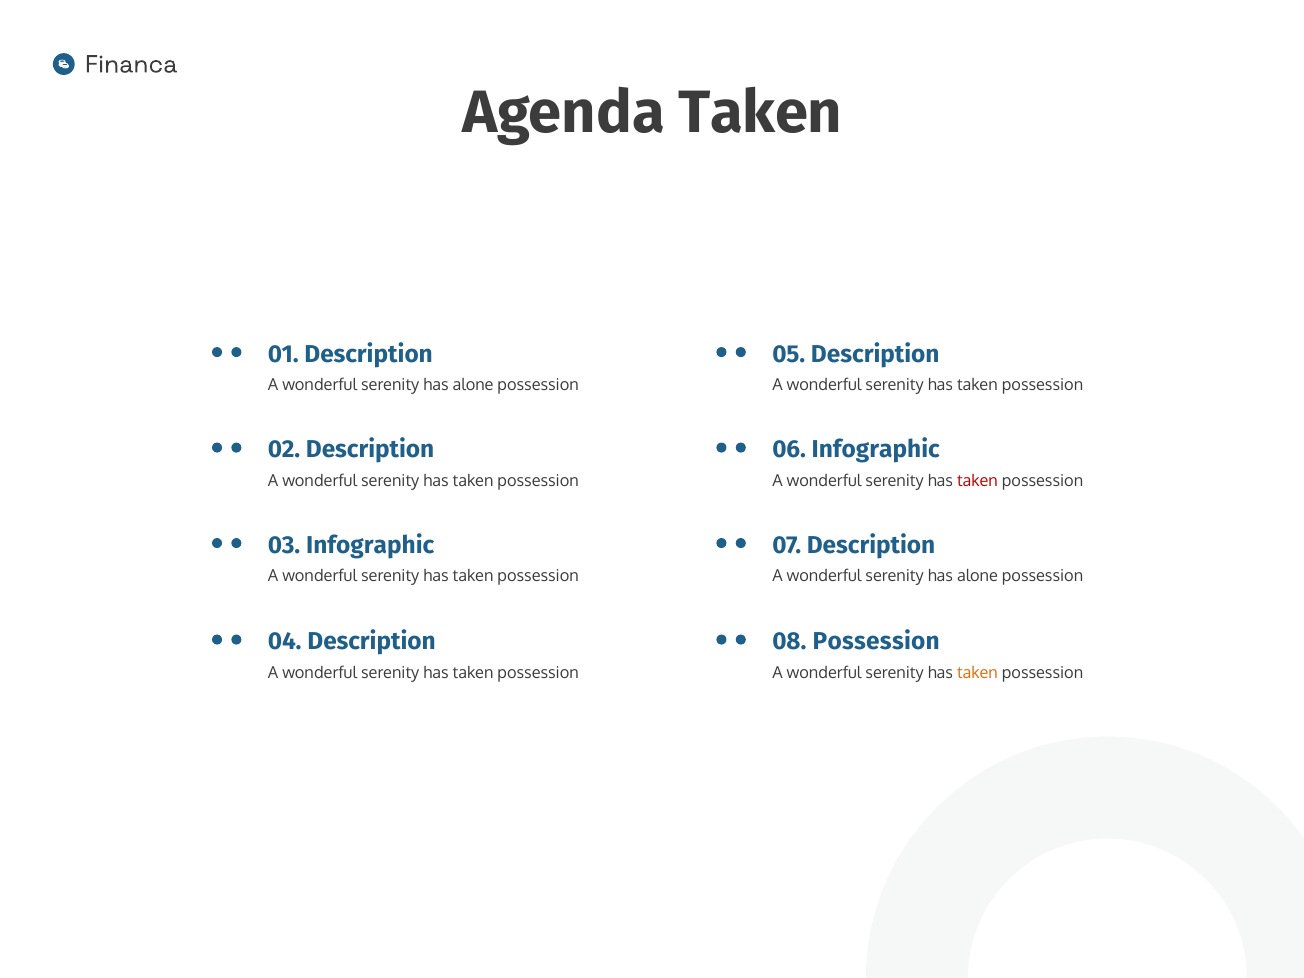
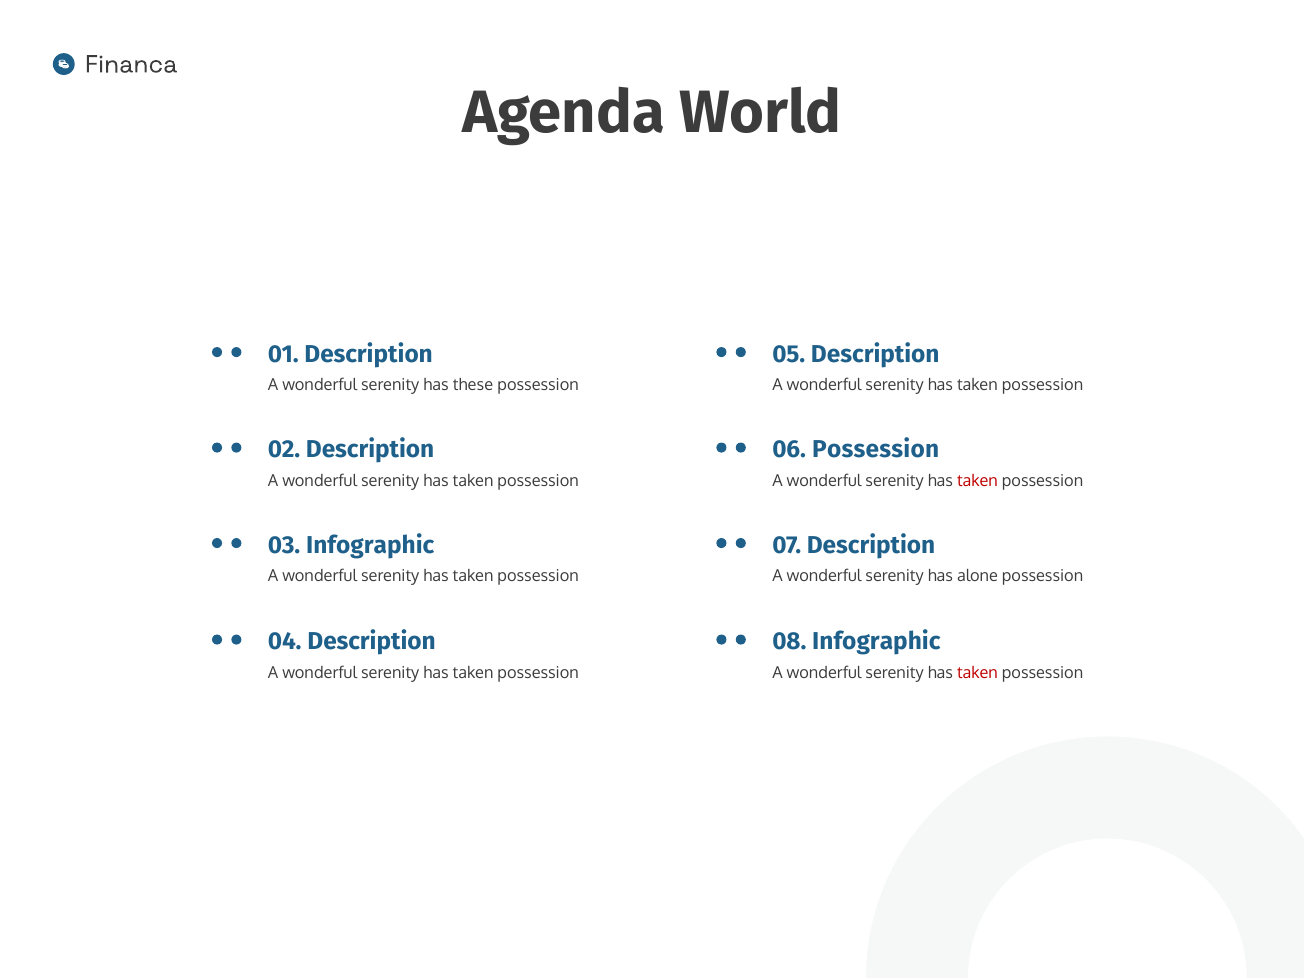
Agenda Taken: Taken -> World
alone at (473, 385): alone -> these
06 Infographic: Infographic -> Possession
08 Possession: Possession -> Infographic
taken at (977, 673) colour: orange -> red
